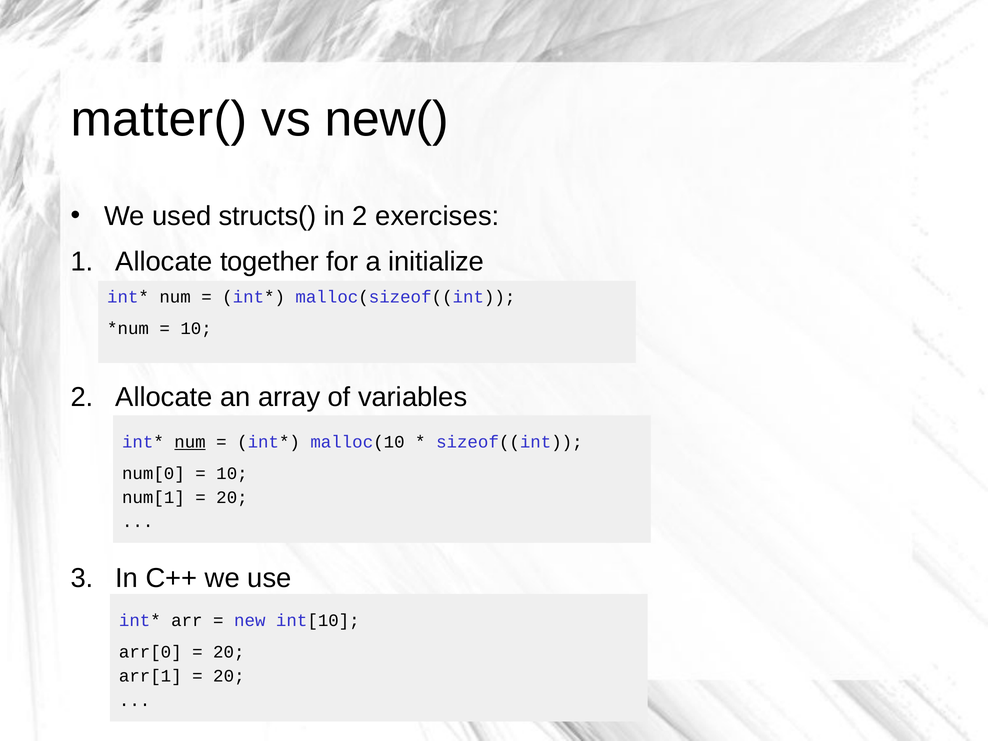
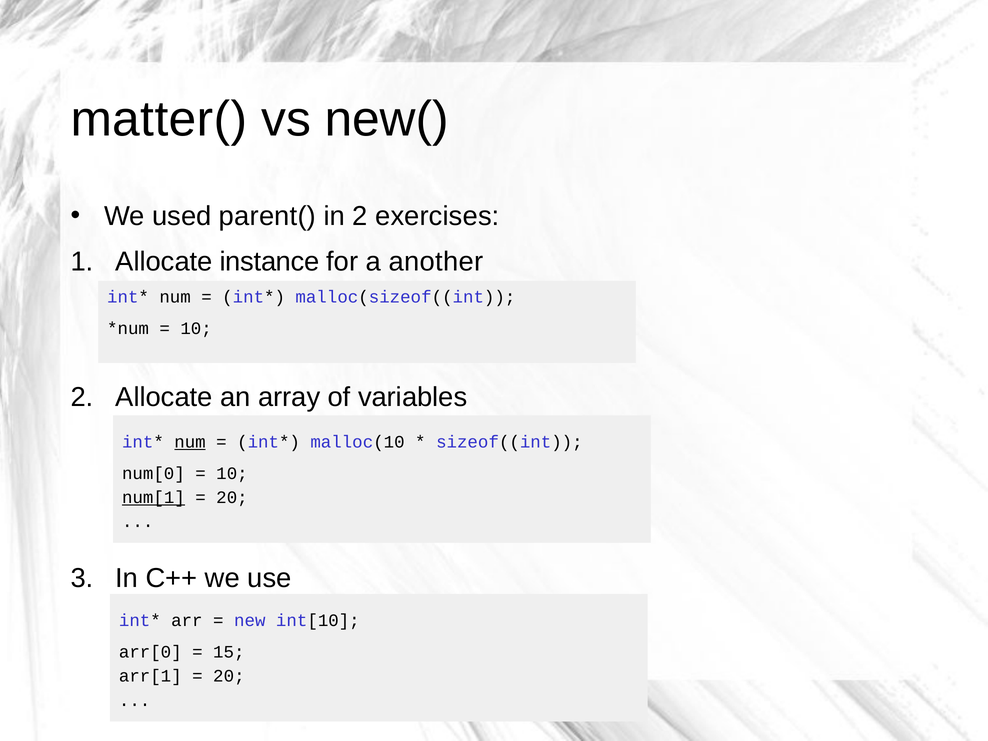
structs(: structs( -> parent(
together: together -> instance
initialize: initialize -> another
num[1 underline: none -> present
20 at (229, 652): 20 -> 15
